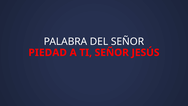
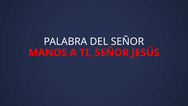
PIEDAD: PIEDAD -> MANOS
